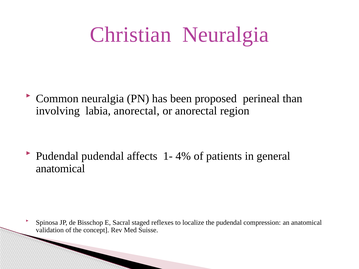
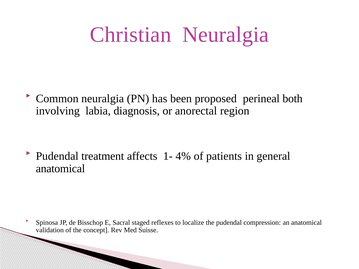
than: than -> both
labia anorectal: anorectal -> diagnosis
Pudendal pudendal: pudendal -> treatment
